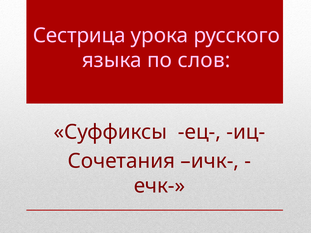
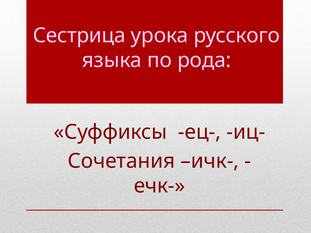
слов: слов -> рода
